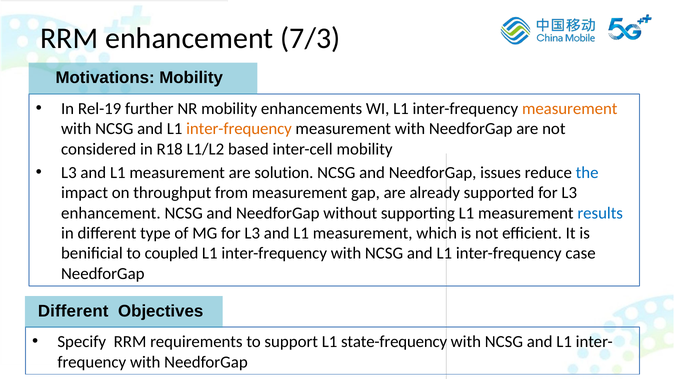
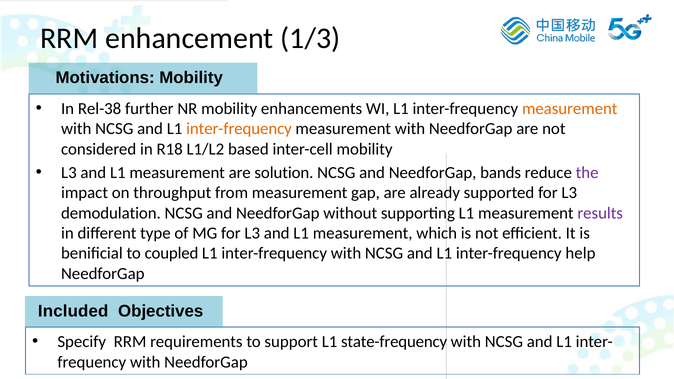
7/3: 7/3 -> 1/3
Rel-19: Rel-19 -> Rel-38
issues: issues -> bands
the colour: blue -> purple
enhancement at (111, 213): enhancement -> demodulation
results colour: blue -> purple
case: case -> help
Different at (73, 311): Different -> Included
